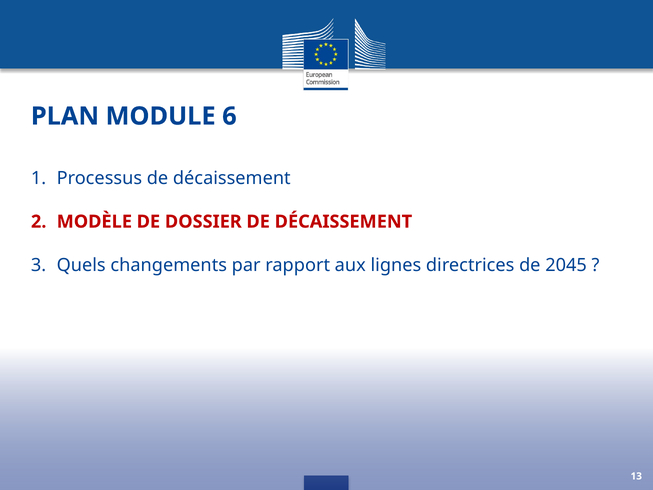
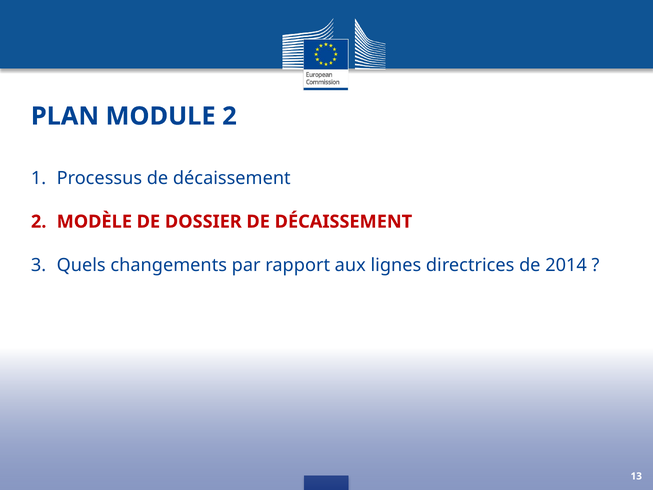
MODULE 6: 6 -> 2
2045: 2045 -> 2014
